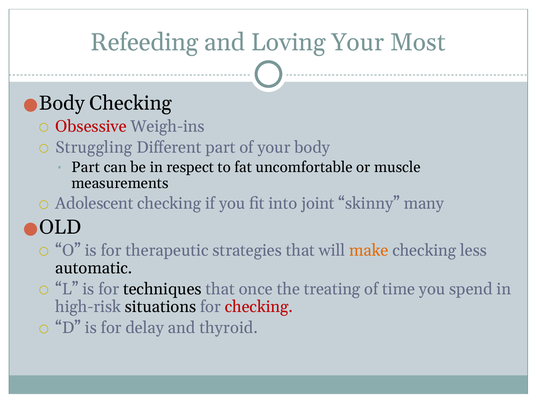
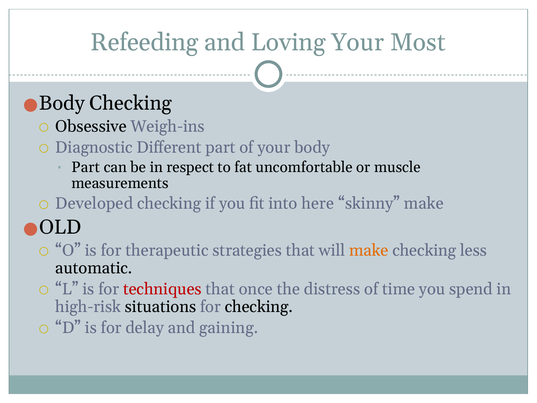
Obsessive colour: red -> black
Struggling: Struggling -> Diagnostic
Adolescent: Adolescent -> Developed
joint: joint -> here
skinny many: many -> make
techniques colour: black -> red
treating: treating -> distress
checking at (259, 307) colour: red -> black
thyroid: thyroid -> gaining
